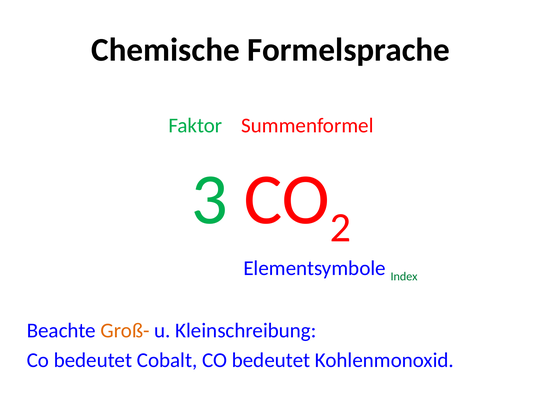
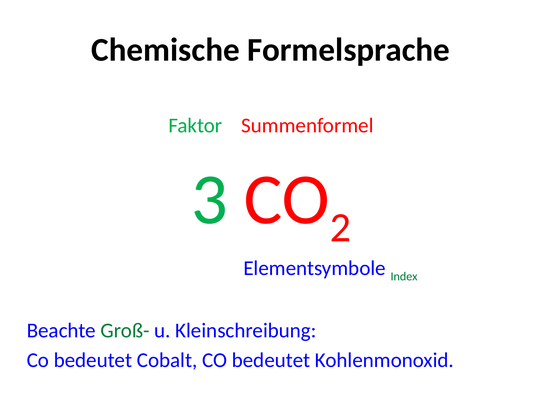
Groß- colour: orange -> green
